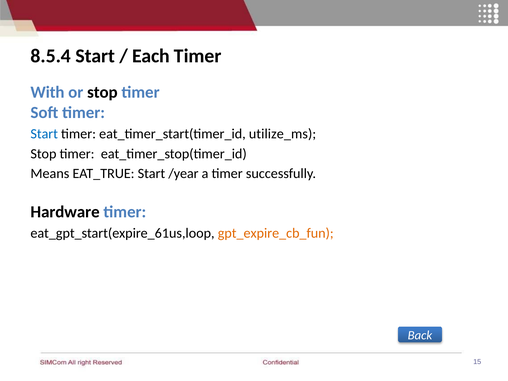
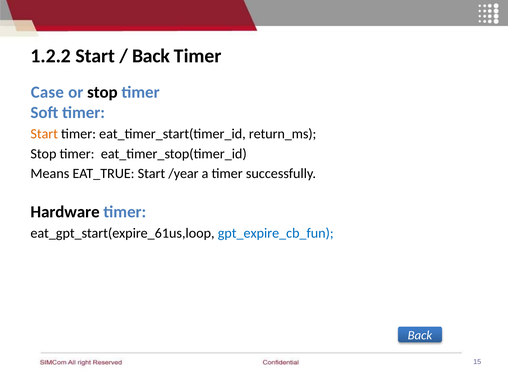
8.5.4: 8.5.4 -> 1.2.2
Each at (151, 56): Each -> Back
With: With -> Case
Start at (44, 134) colour: blue -> orange
utilize_ms: utilize_ms -> return_ms
gpt_expire_cb_fun colour: orange -> blue
